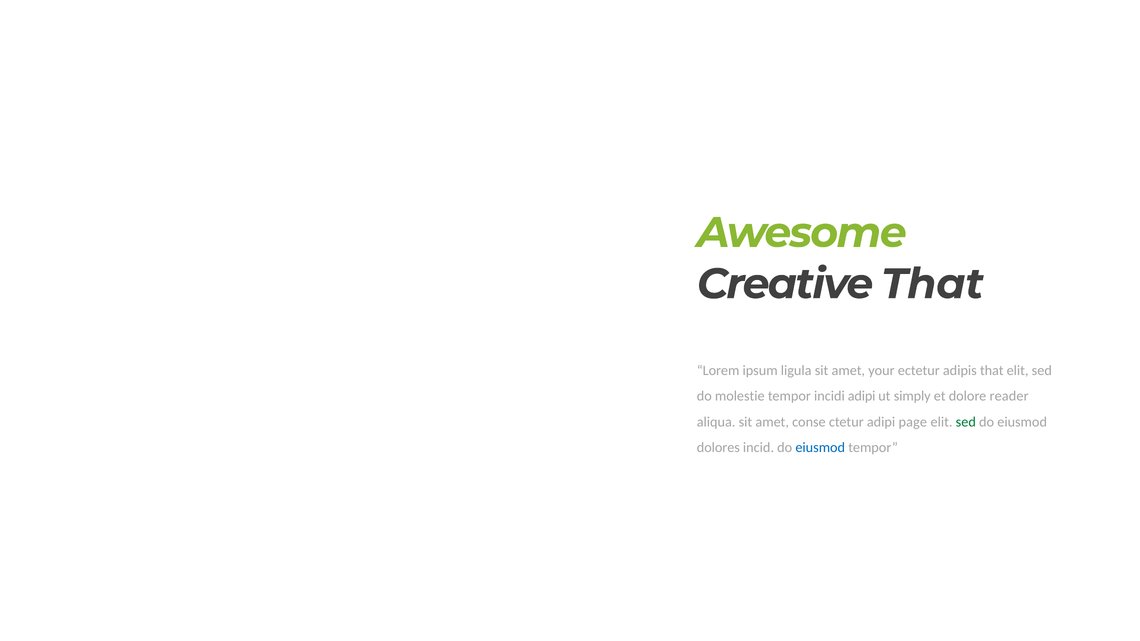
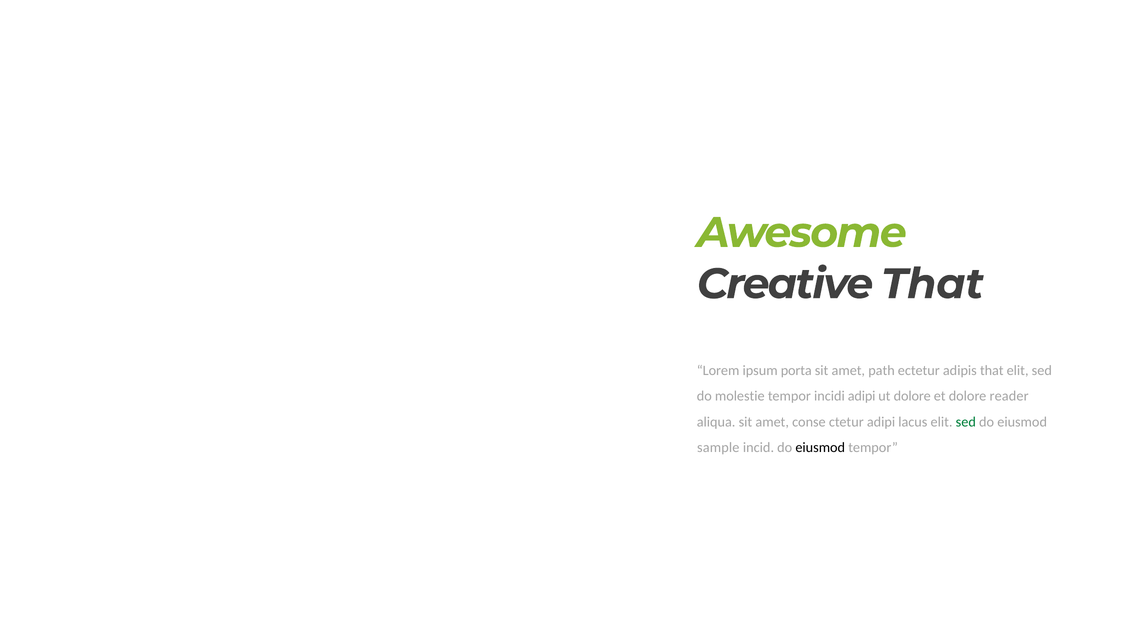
ligula: ligula -> porta
your: your -> path
ut simply: simply -> dolore
page: page -> lacus
dolores: dolores -> sample
eiusmod at (820, 448) colour: blue -> black
